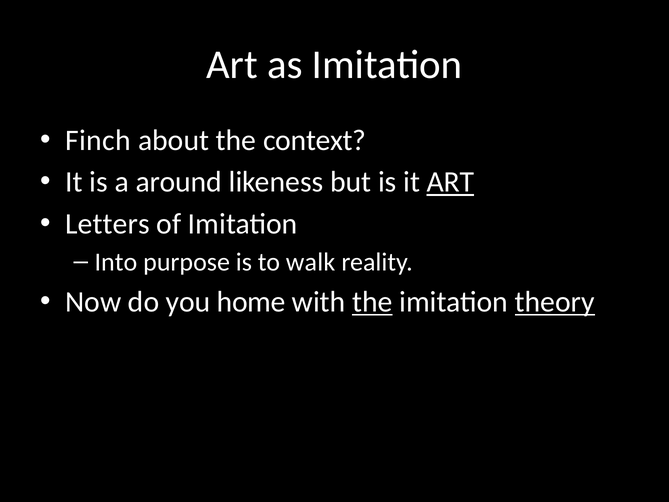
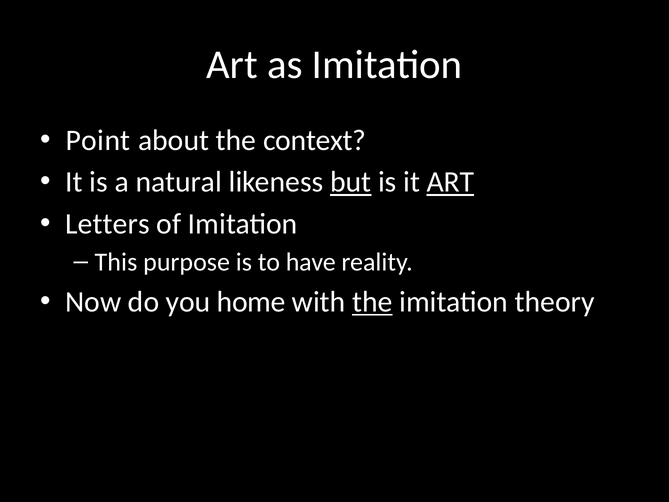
Finch: Finch -> Point
around: around -> natural
but underline: none -> present
Into: Into -> This
walk: walk -> have
theory underline: present -> none
